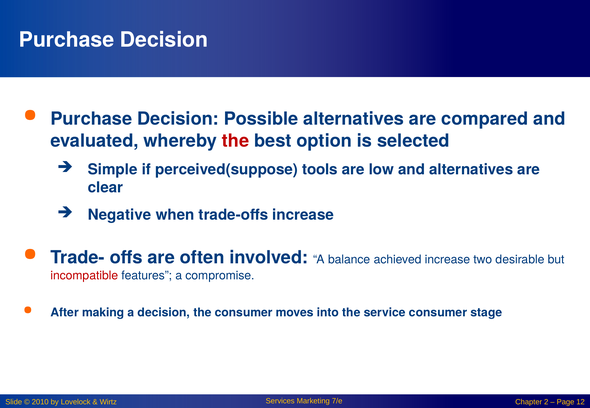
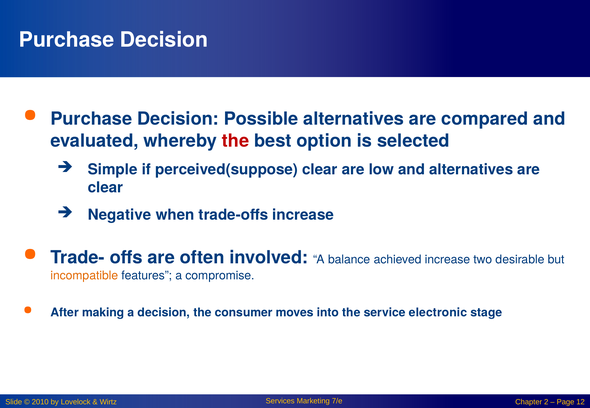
perceived(suppose tools: tools -> clear
incompatible colour: red -> orange
service consumer: consumer -> electronic
